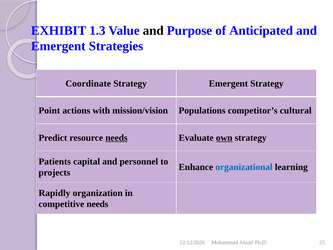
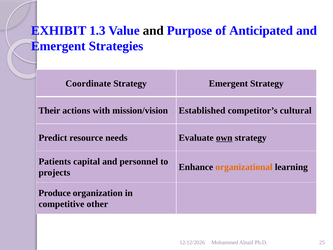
Point: Point -> Their
Populations: Populations -> Established
needs at (116, 138) underline: present -> none
organizational colour: blue -> orange
Rapidly: Rapidly -> Produce
competitive needs: needs -> other
